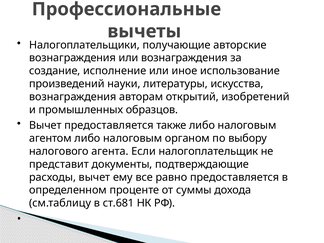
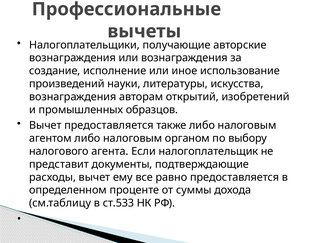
ст.681: ст.681 -> ст.533
